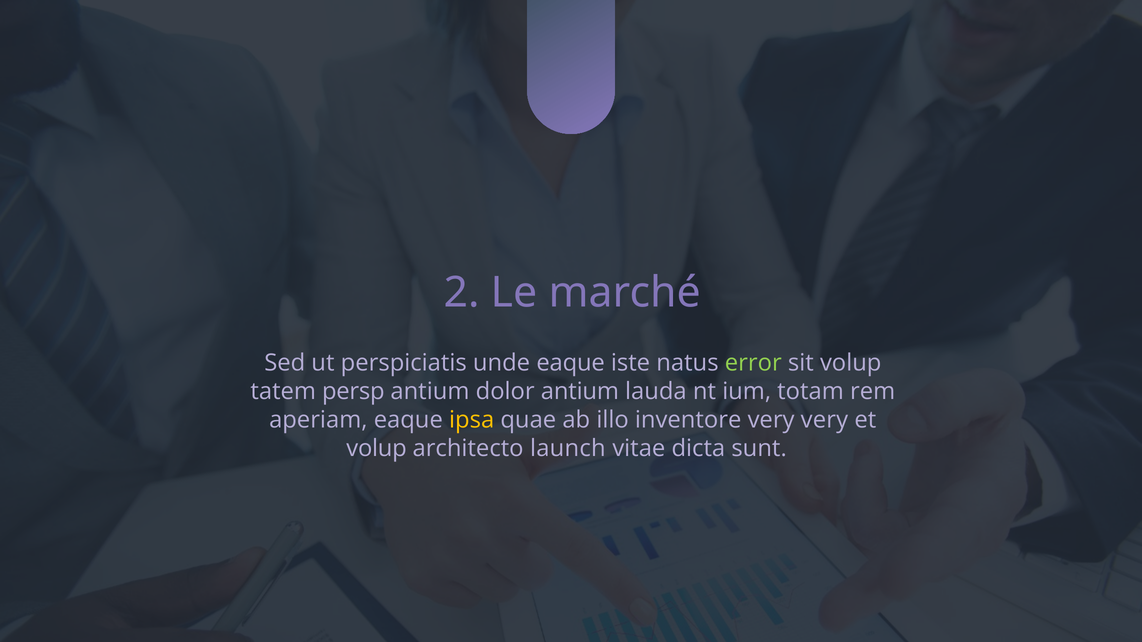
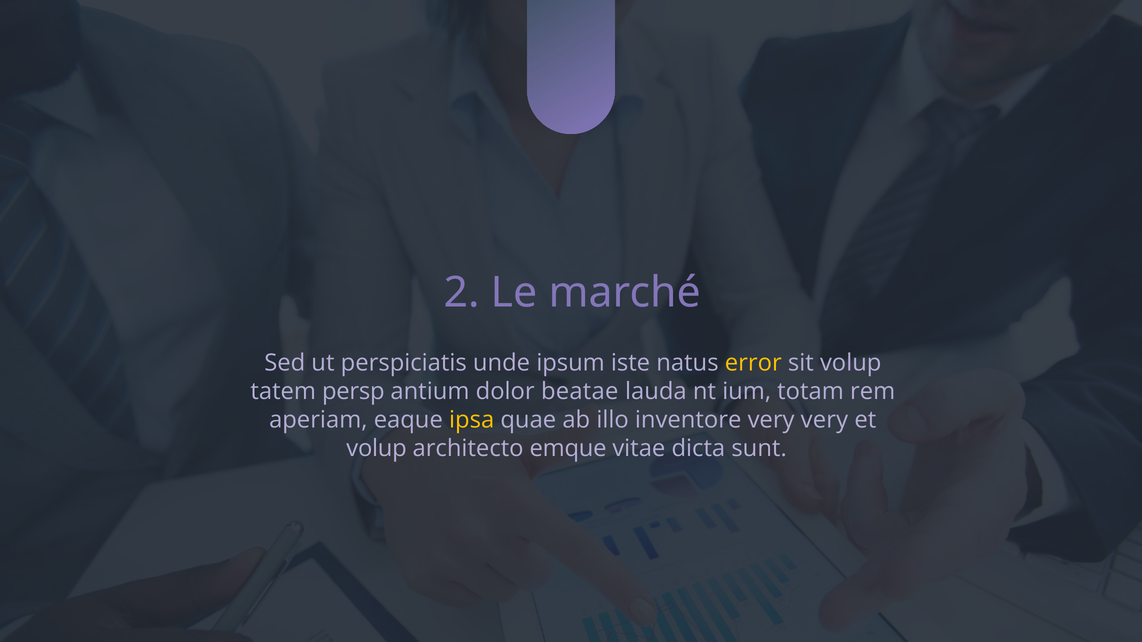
unde eaque: eaque -> ipsum
error colour: light green -> yellow
dolor antium: antium -> beatae
launch: launch -> emque
